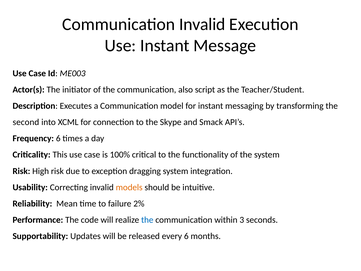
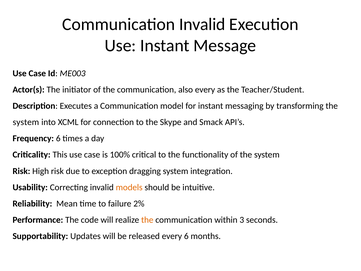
also script: script -> every
second at (26, 122): second -> system
the at (147, 220) colour: blue -> orange
